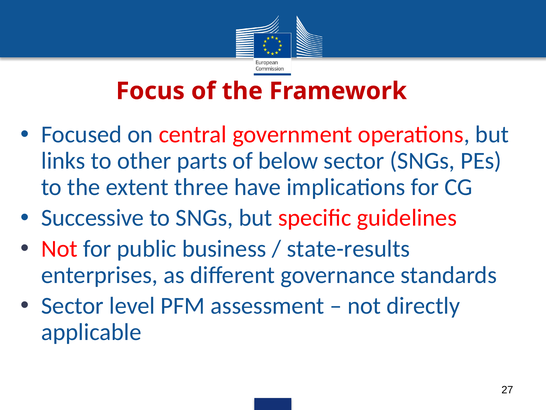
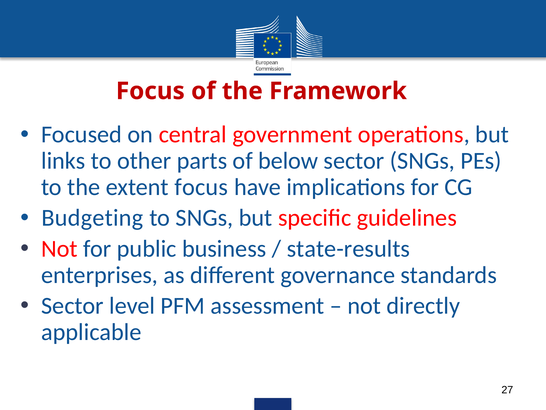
extent three: three -> focus
Successive: Successive -> Budgeting
